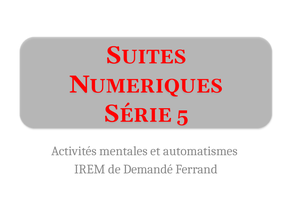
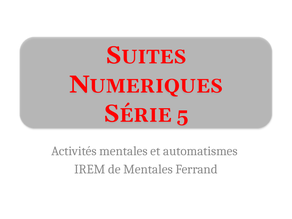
de Demandé: Demandé -> Mentales
